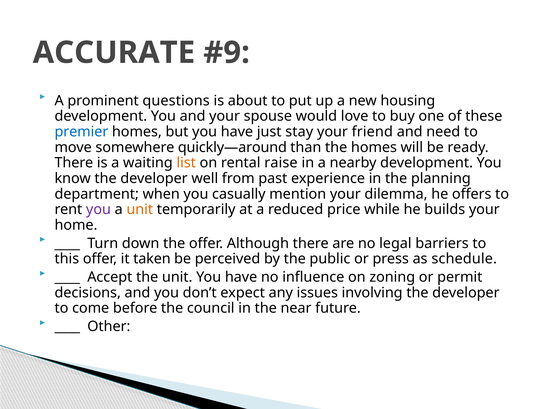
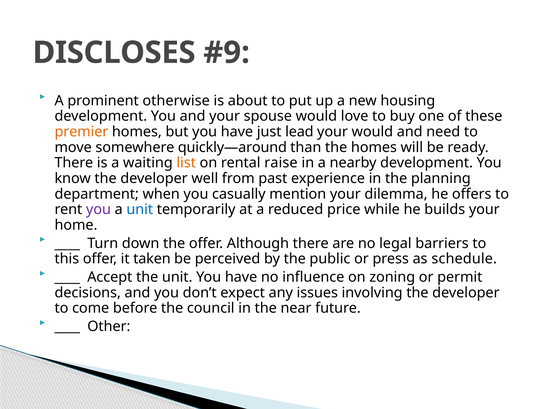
ACCURATE: ACCURATE -> DISCLOSES
questions: questions -> otherwise
premier colour: blue -> orange
stay: stay -> lead
your friend: friend -> would
unit at (140, 210) colour: orange -> blue
